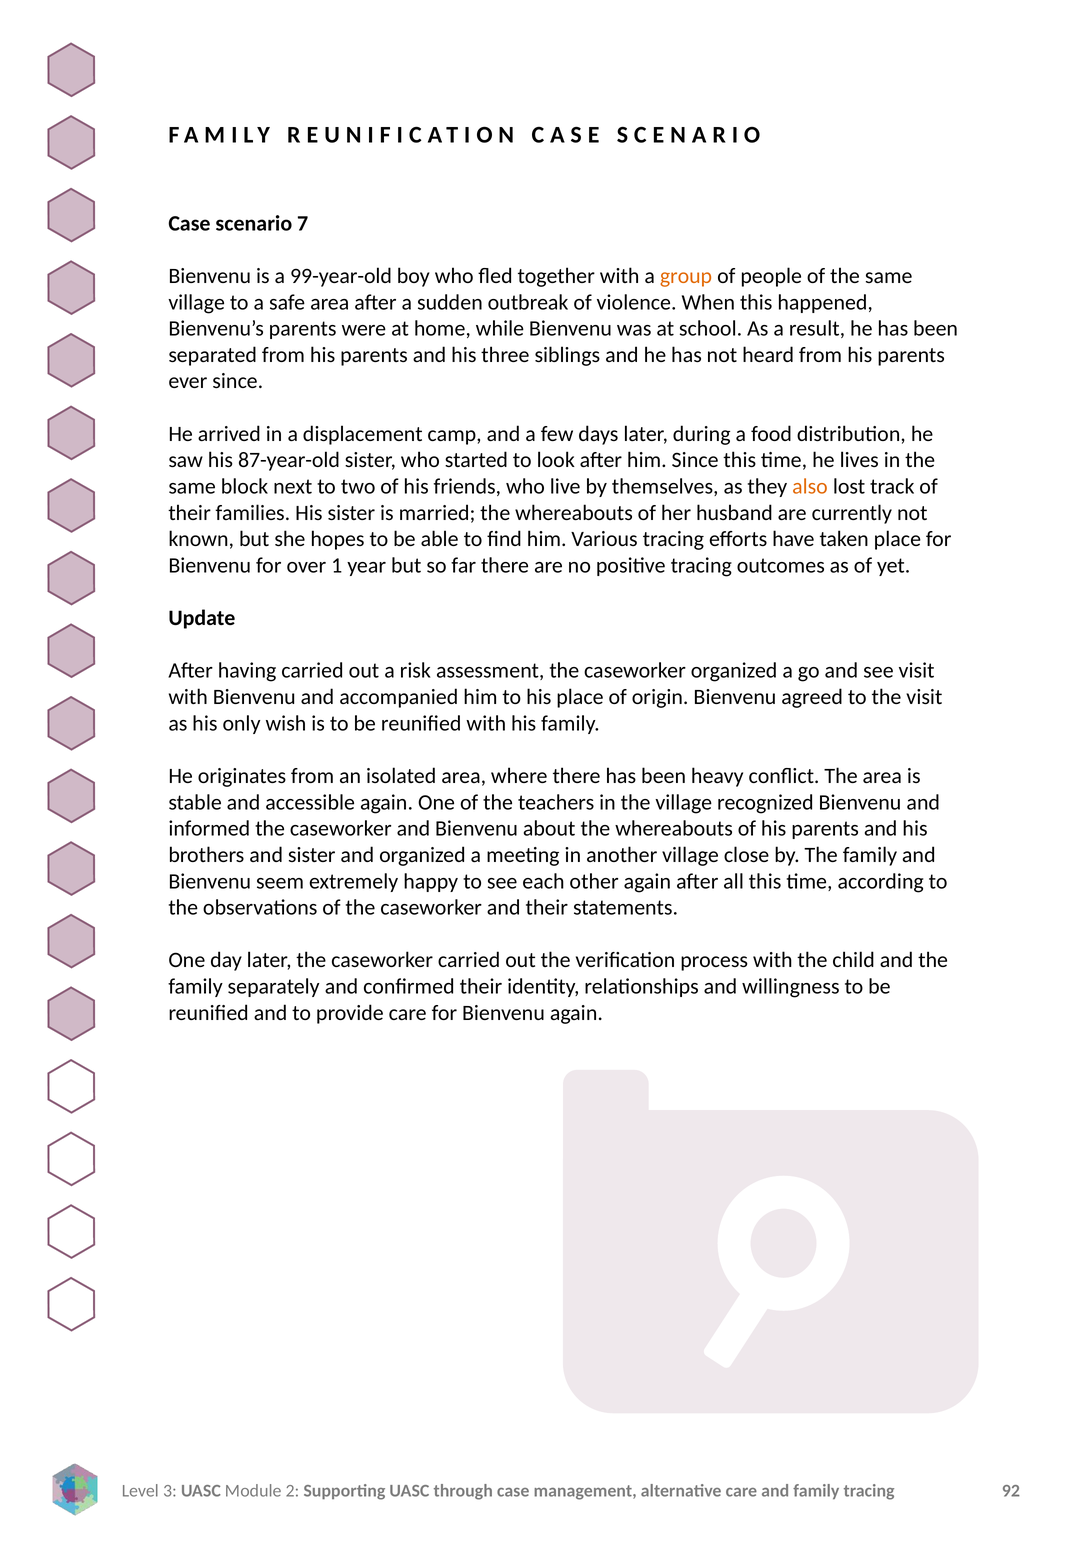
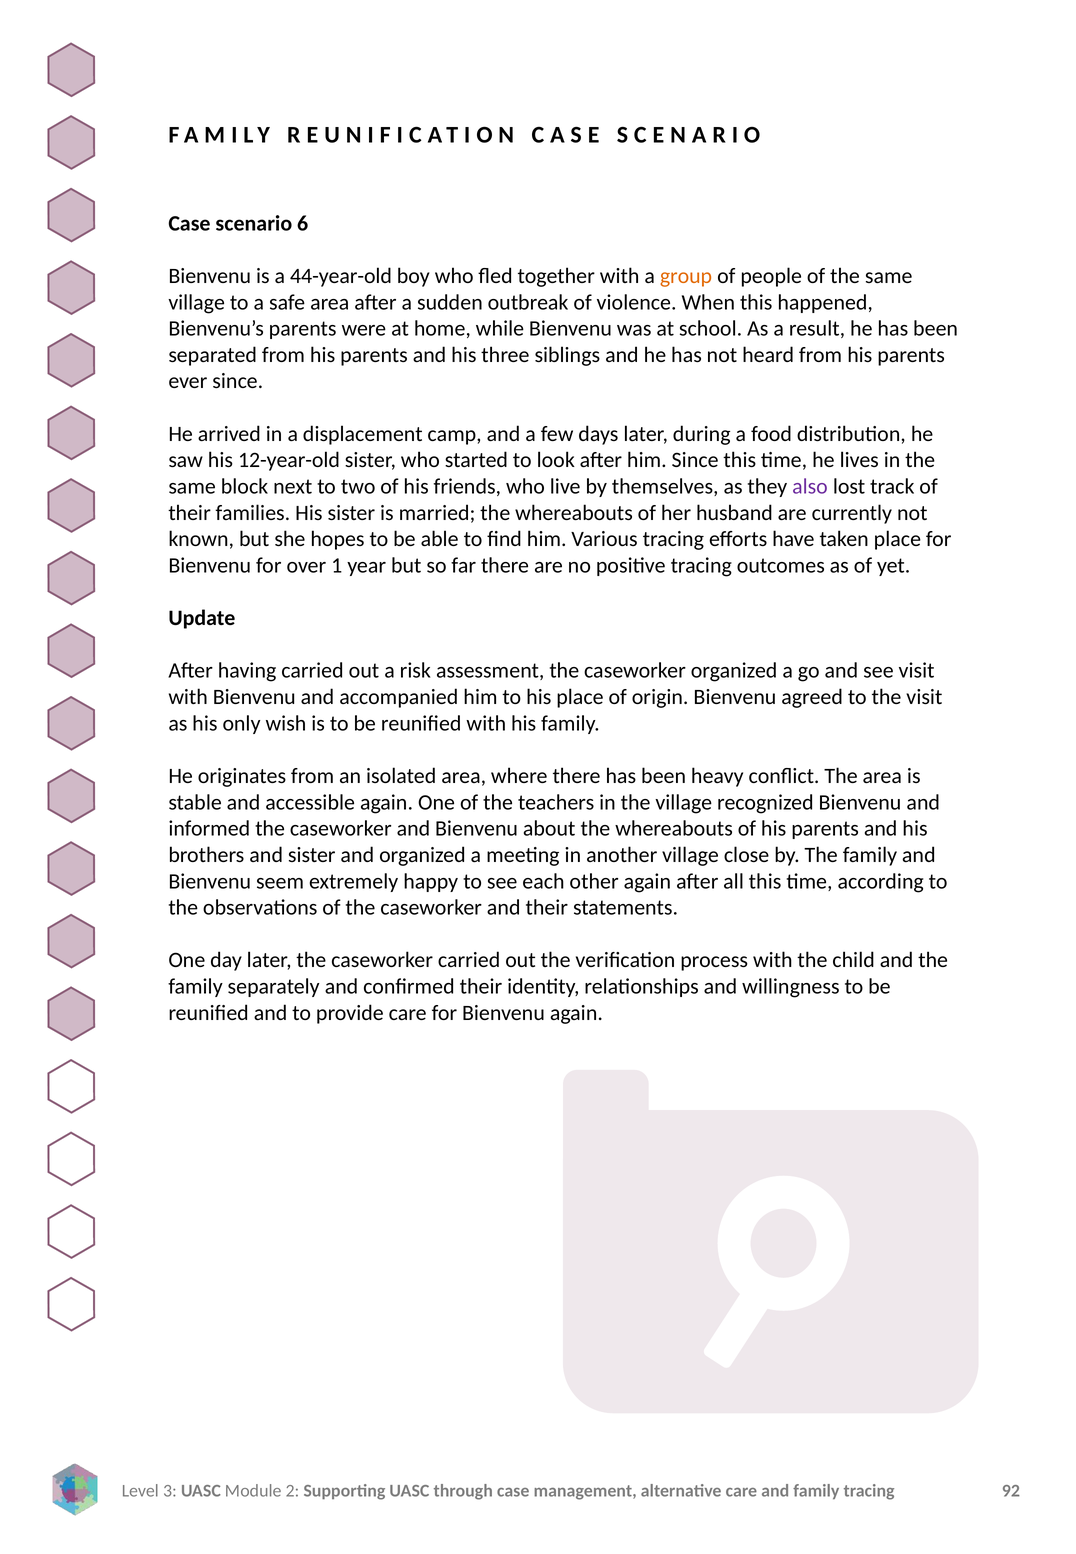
7: 7 -> 6
99-year-old: 99-year-old -> 44-year-old
87-year-old: 87-year-old -> 12-year-old
also colour: orange -> purple
